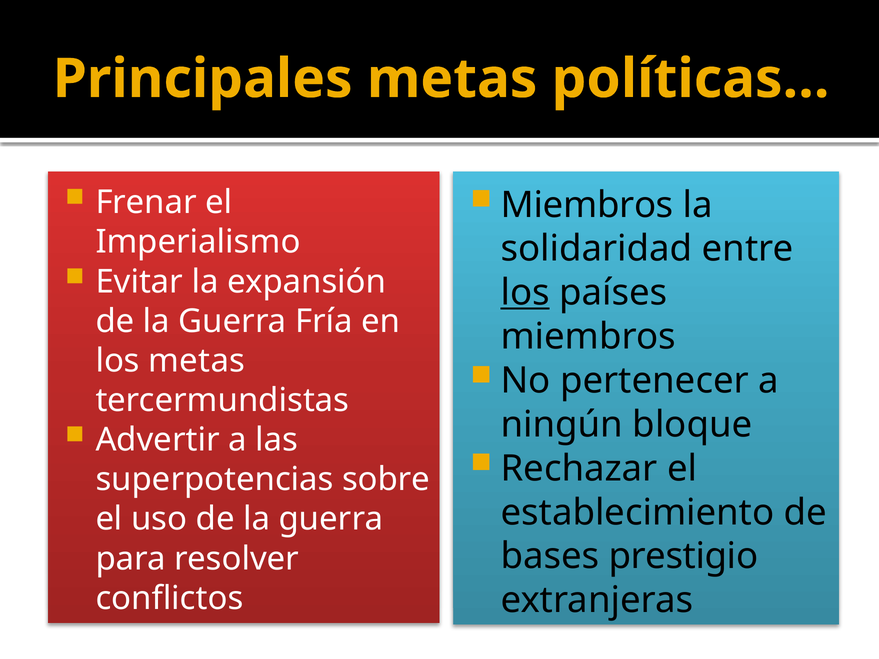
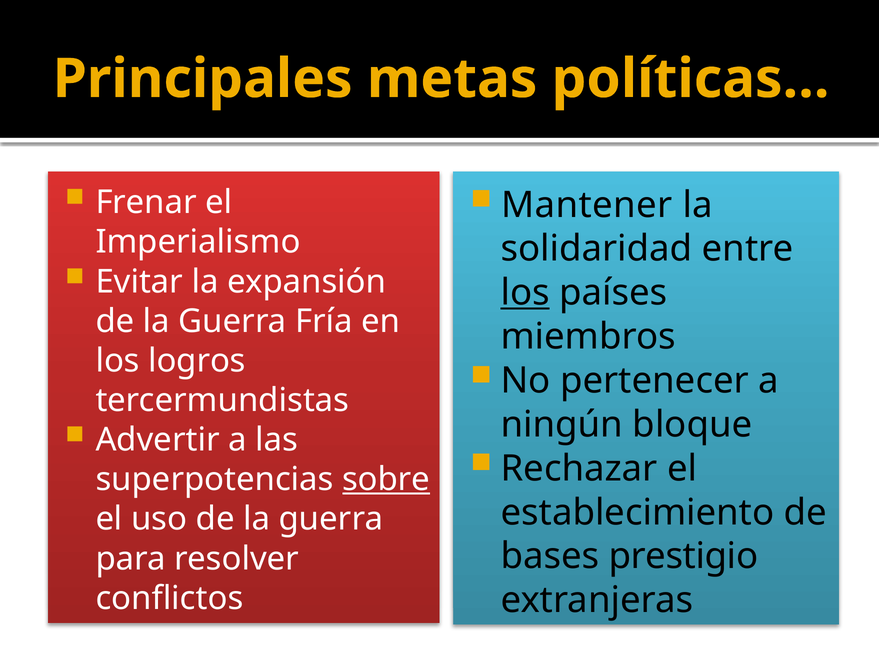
Miembros at (587, 205): Miembros -> Mantener
los metas: metas -> logros
sobre underline: none -> present
